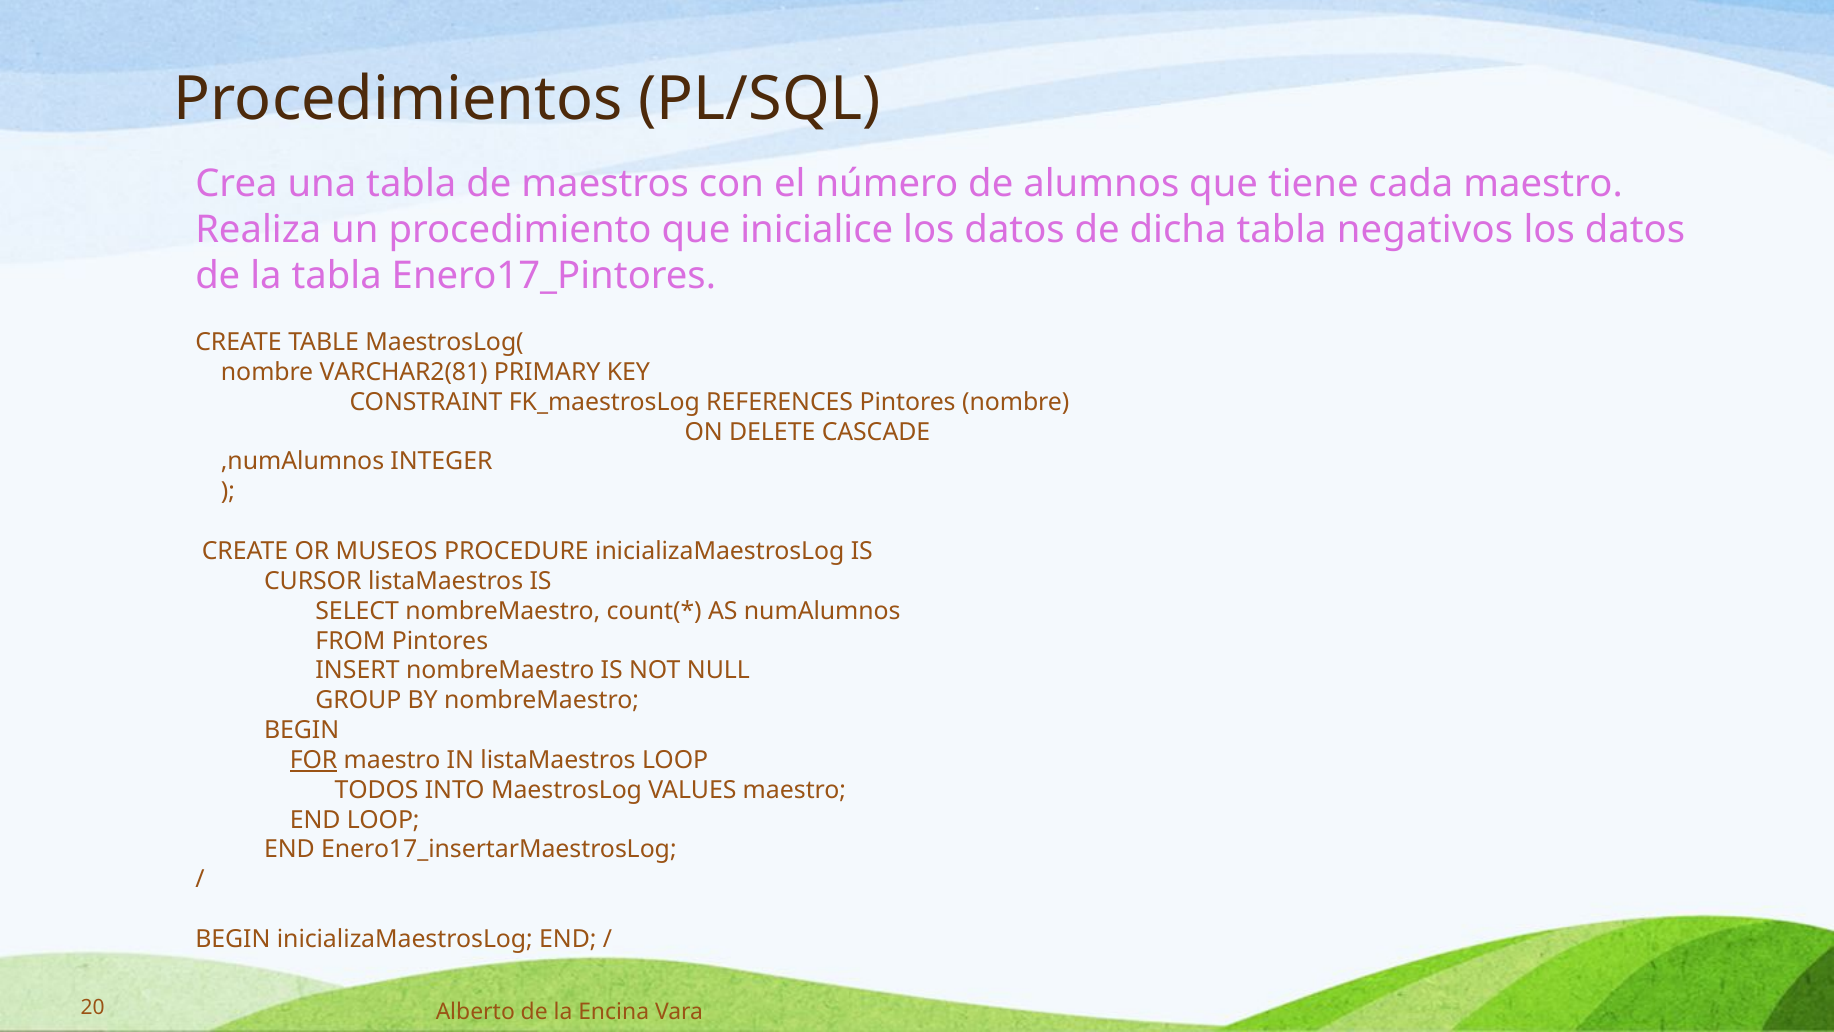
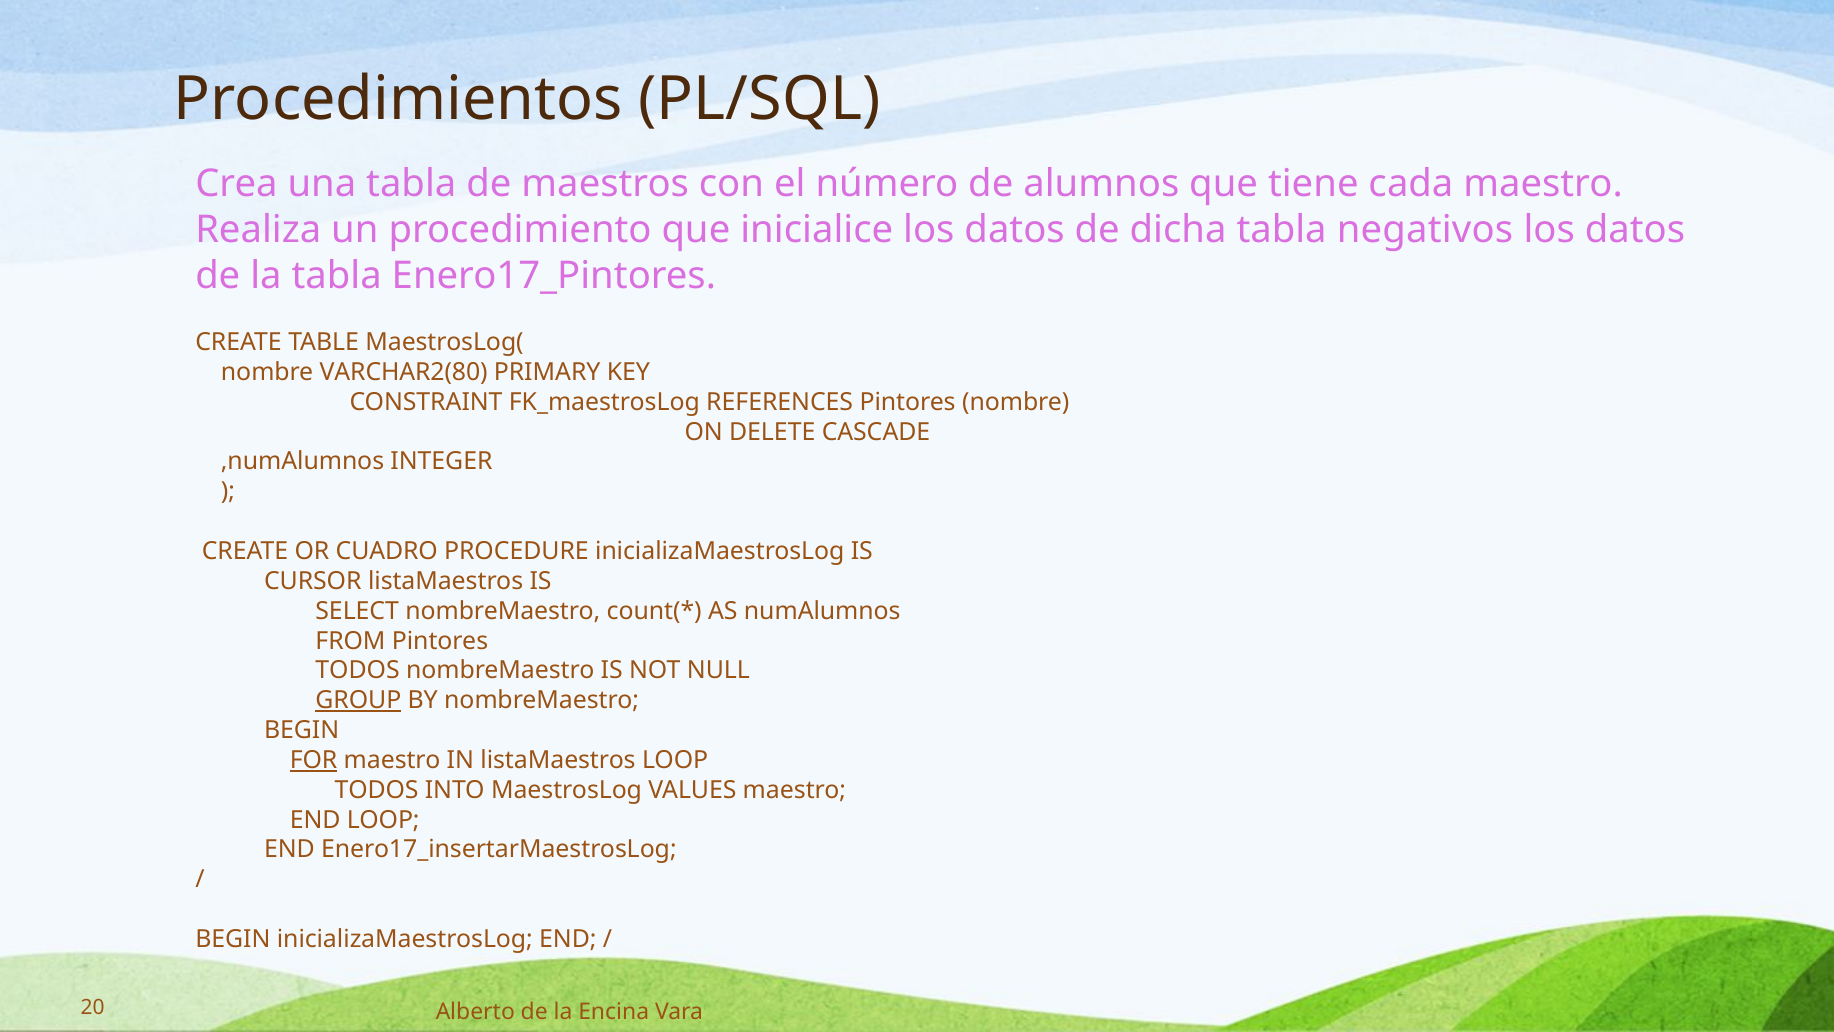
VARCHAR2(81: VARCHAR2(81 -> VARCHAR2(80
MUSEOS: MUSEOS -> CUADRO
INSERT at (358, 670): INSERT -> TODOS
GROUP underline: none -> present
